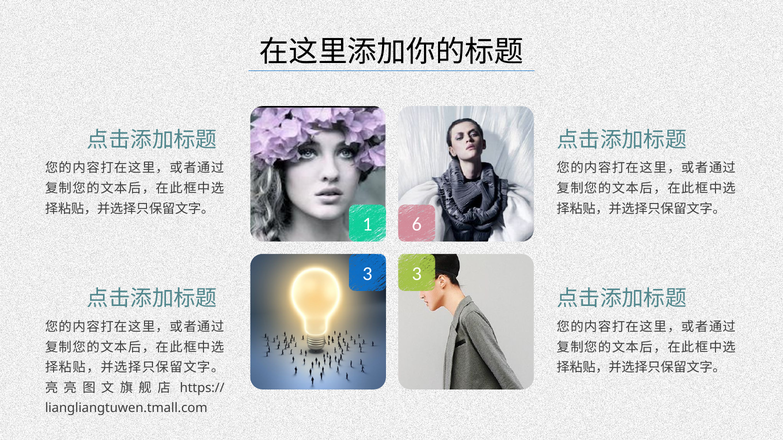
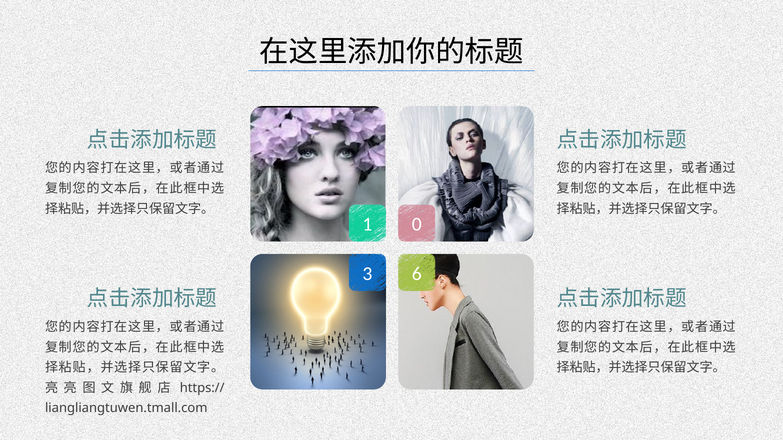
6: 6 -> 0
3 3: 3 -> 6
